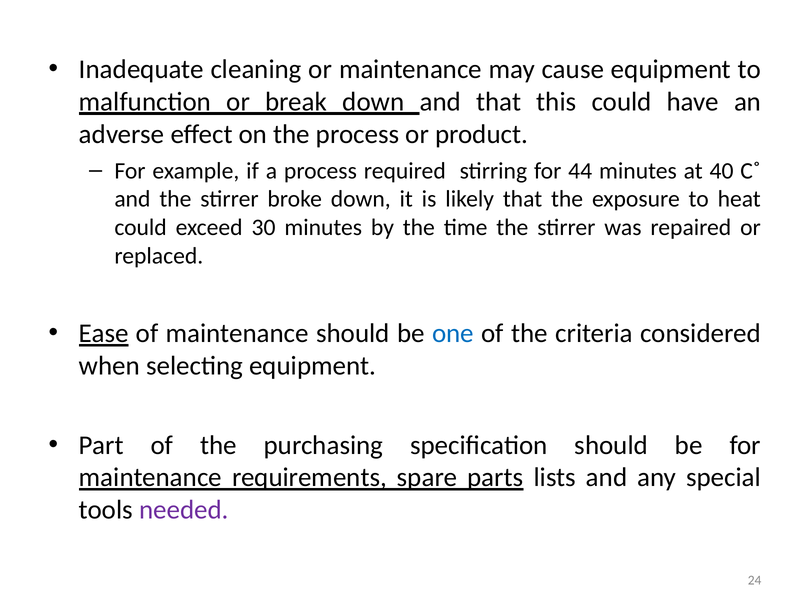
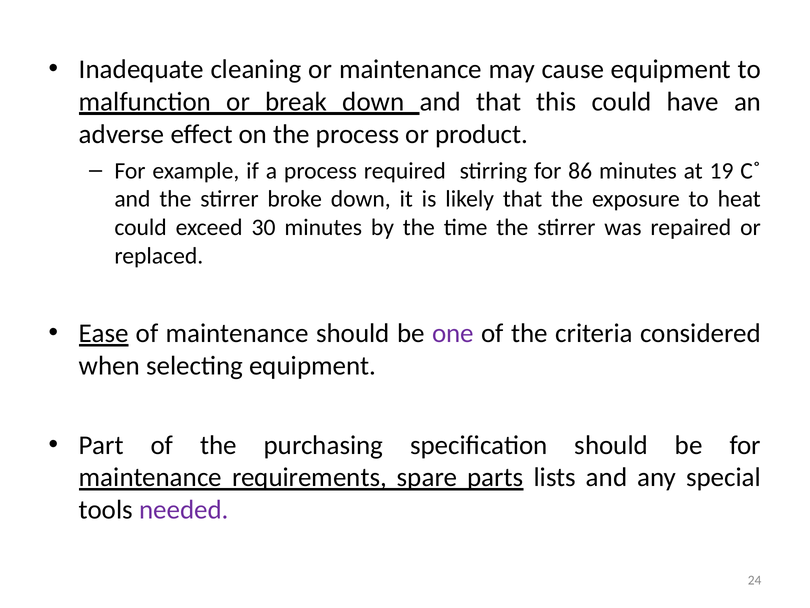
44: 44 -> 86
40: 40 -> 19
one colour: blue -> purple
